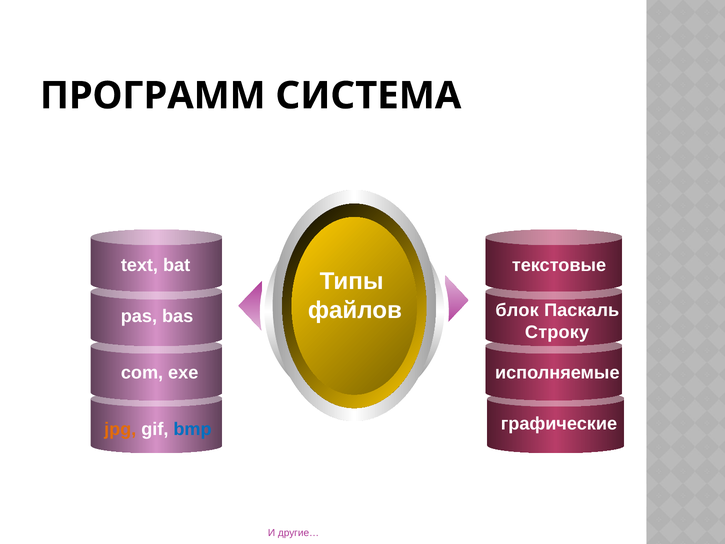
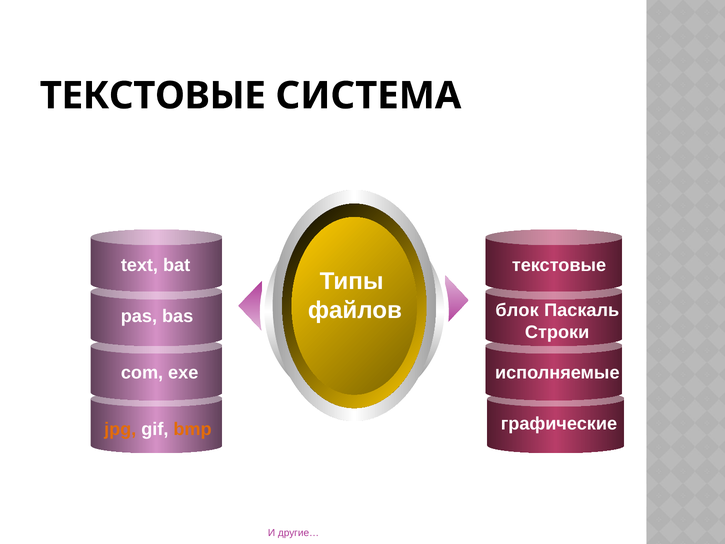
ПРОГРАММ at (153, 96): ПРОГРАММ -> ТЕКСТОВЫЕ
Строку: Строку -> Строки
bmp colour: blue -> orange
